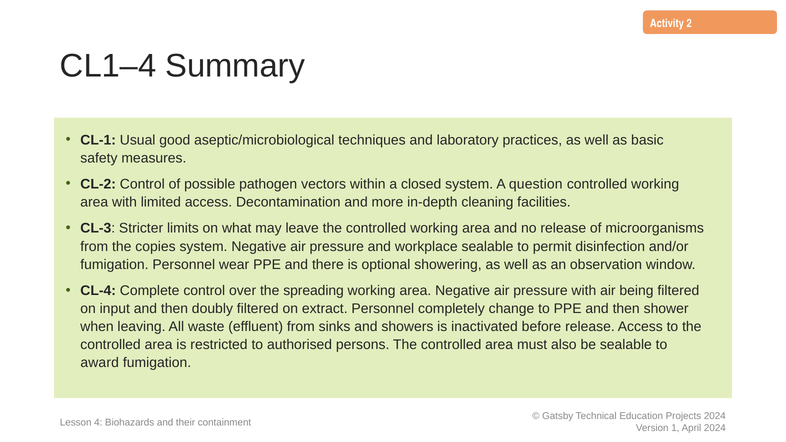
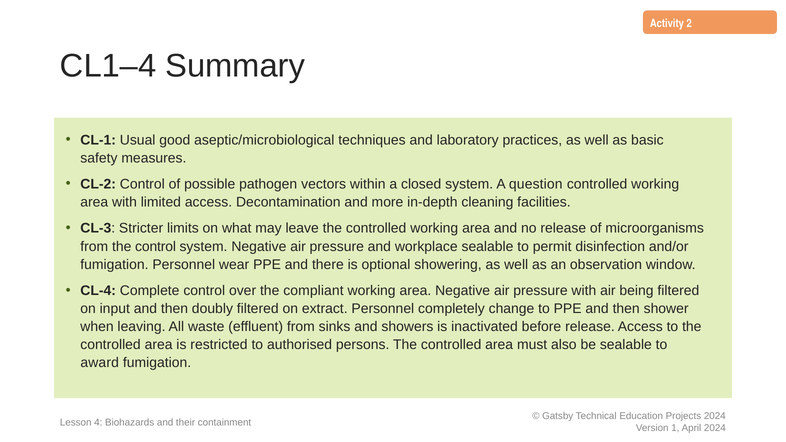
the copies: copies -> control
spreading: spreading -> compliant
